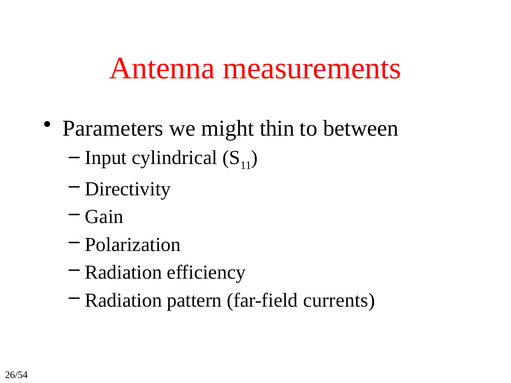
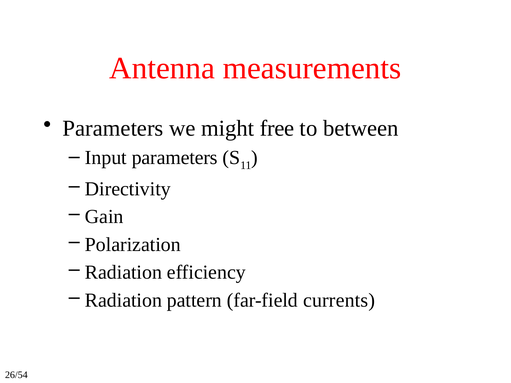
thin: thin -> free
Input cylindrical: cylindrical -> parameters
